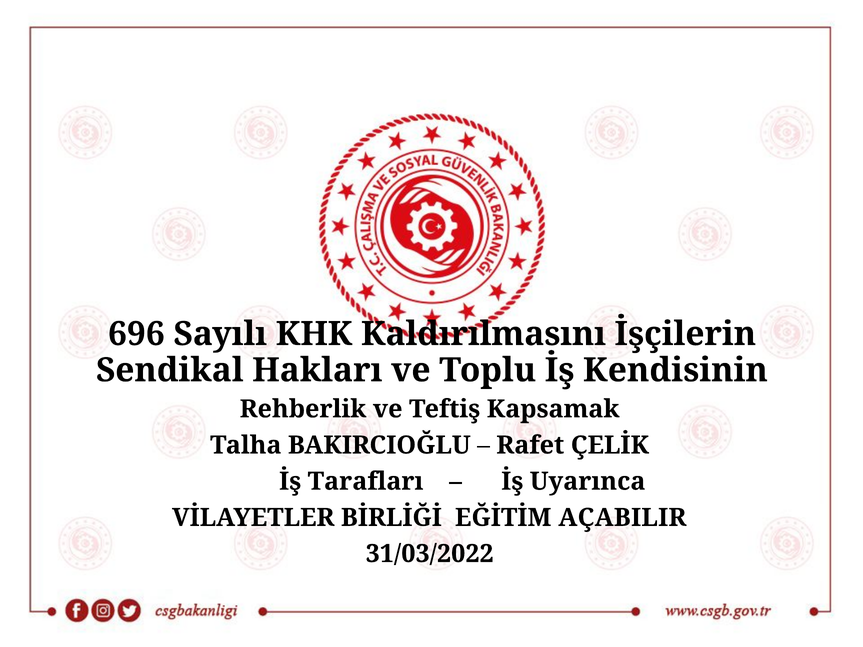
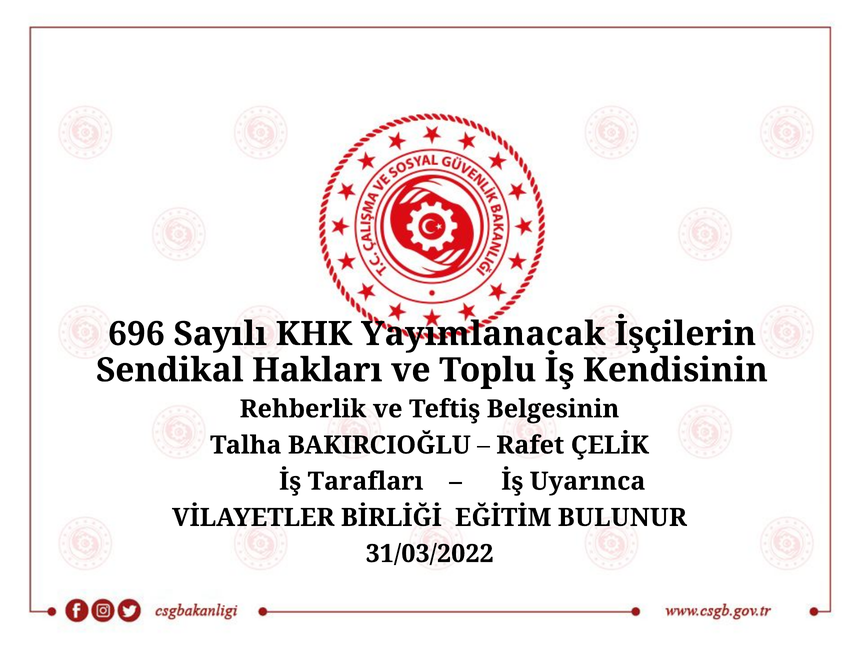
Kaldırılmasını: Kaldırılmasını -> Yayımlanacak
Kapsamak: Kapsamak -> Belgesinin
AÇABILIR: AÇABILIR -> BULUNUR
